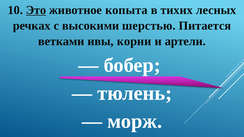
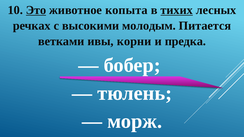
тихих underline: none -> present
шерстью: шерстью -> молодым
артели: артели -> предка
